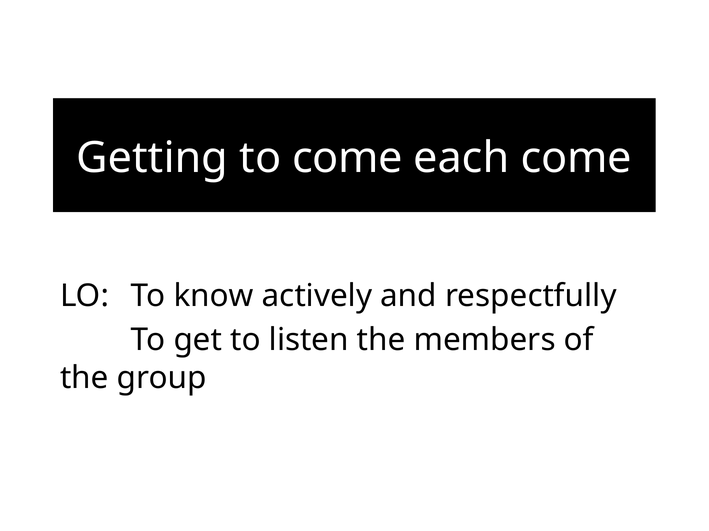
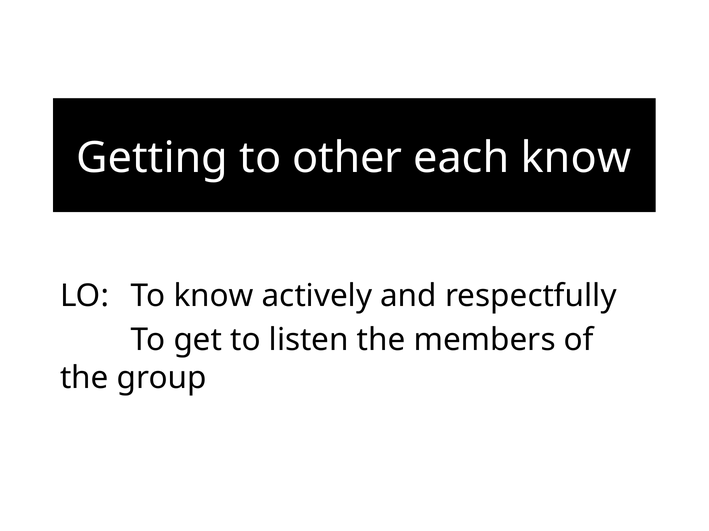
to come: come -> other
each come: come -> know
